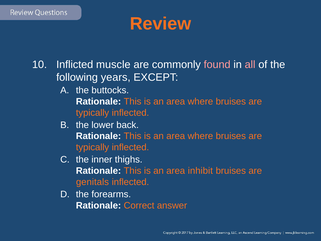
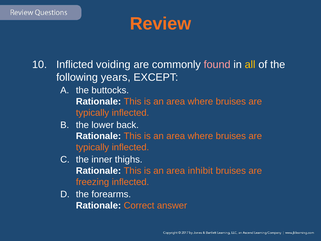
muscle: muscle -> voiding
all colour: pink -> yellow
genitals: genitals -> freezing
